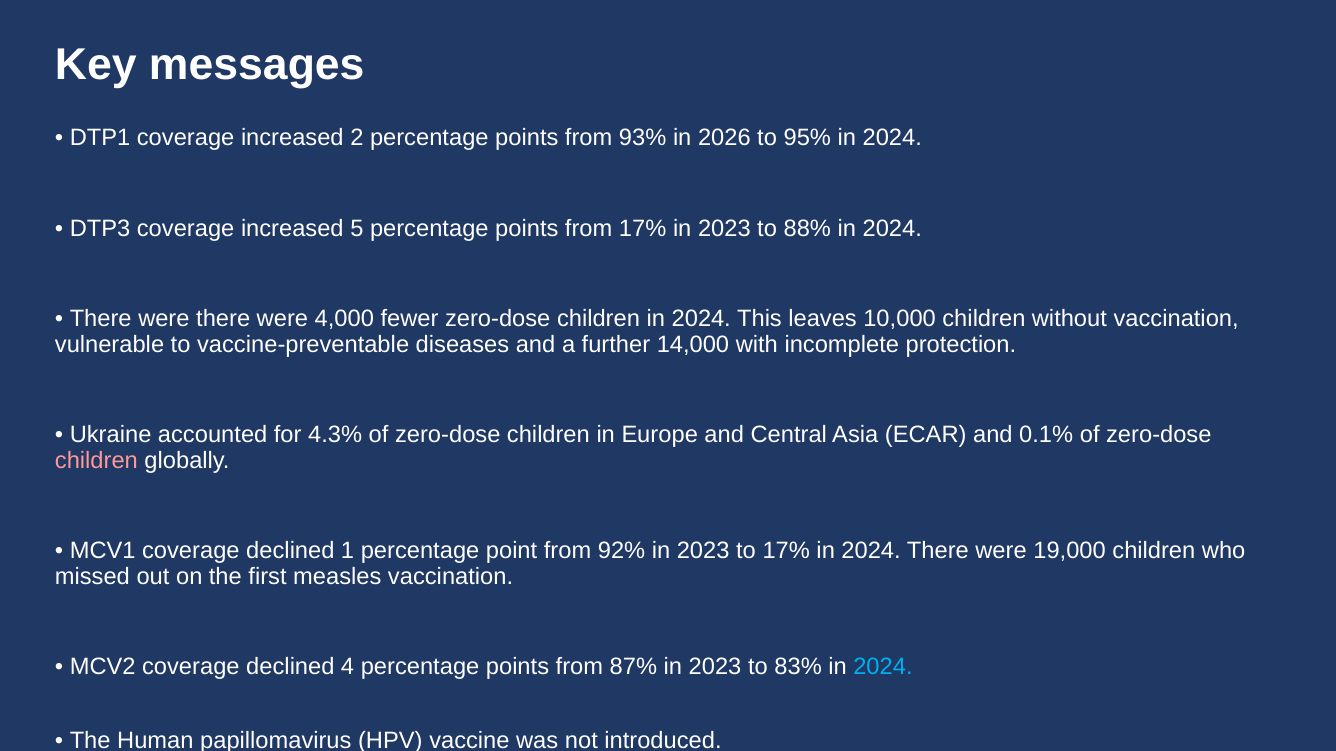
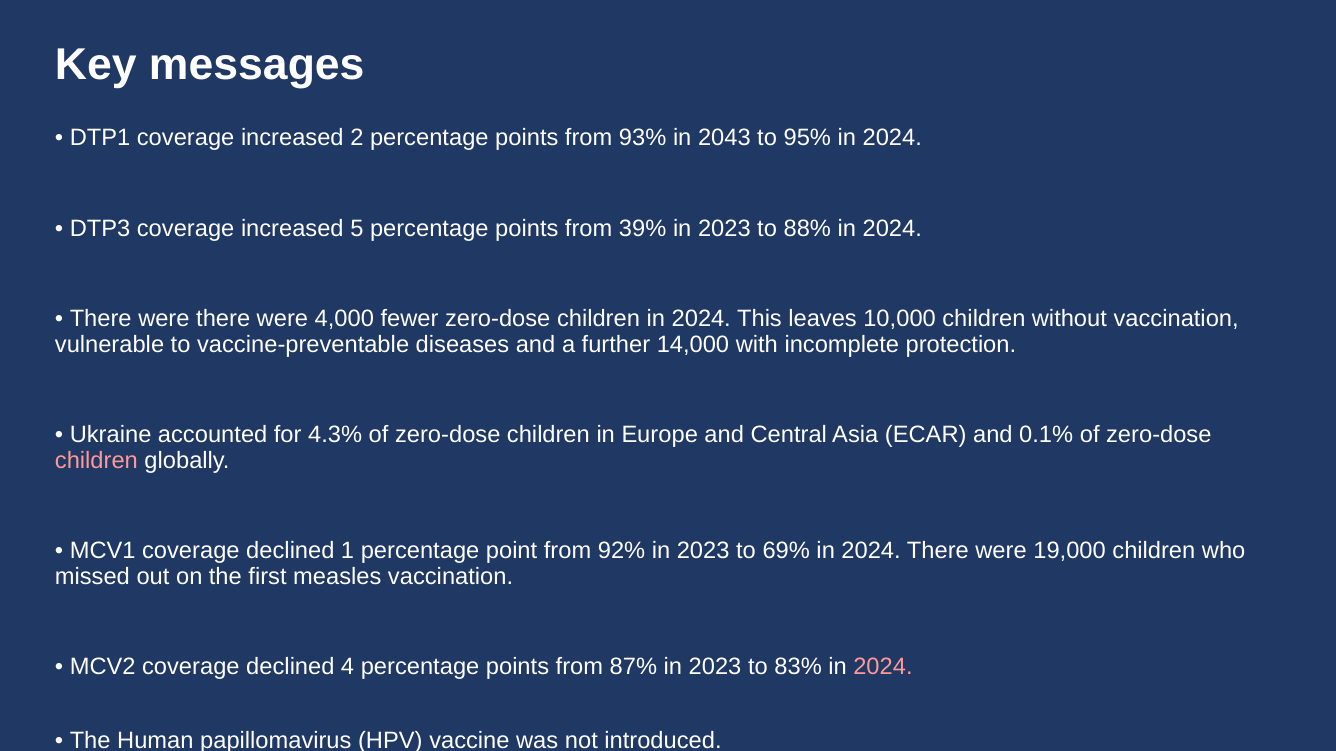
2026: 2026 -> 2043
from 17%: 17% -> 39%
to 17%: 17% -> 69%
2024 at (883, 667) colour: light blue -> pink
